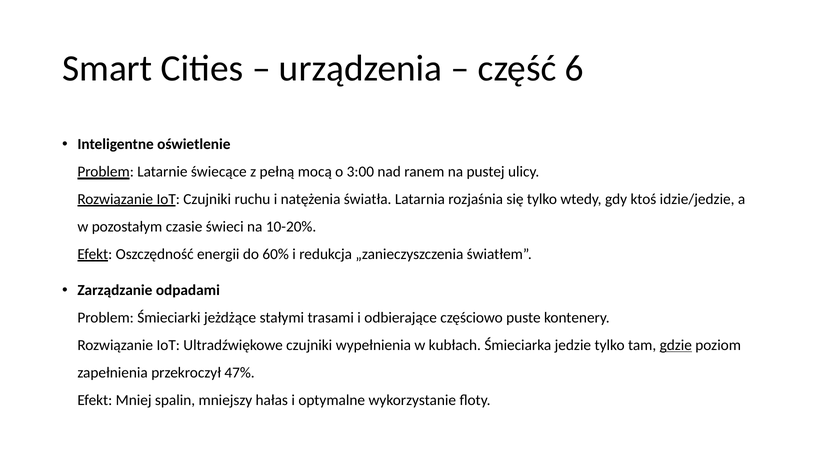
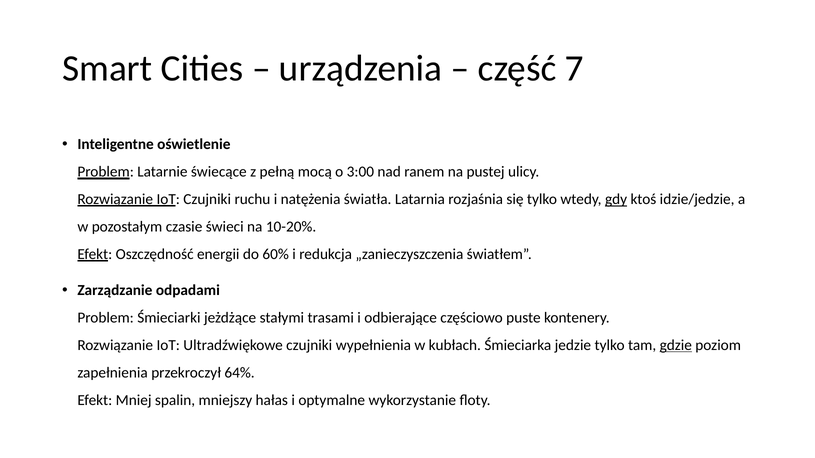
6: 6 -> 7
gdy underline: none -> present
47%: 47% -> 64%
